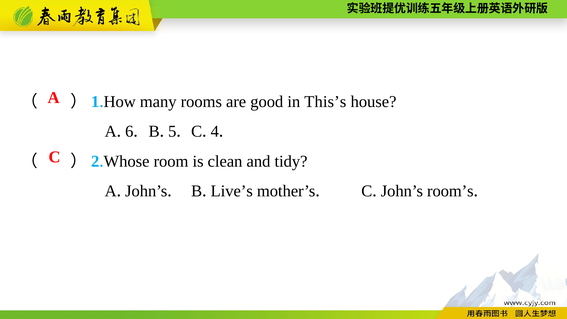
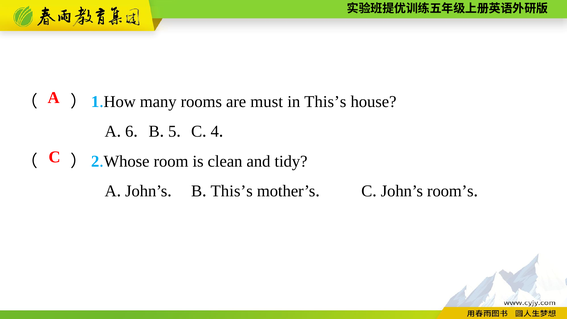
good: good -> must
Live’s at (232, 191): Live’s -> This’s
